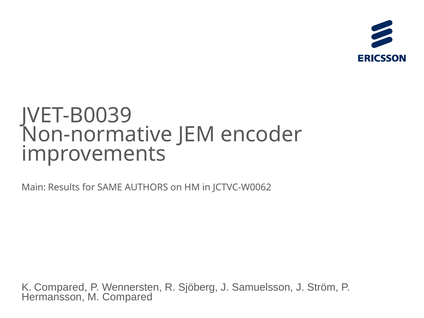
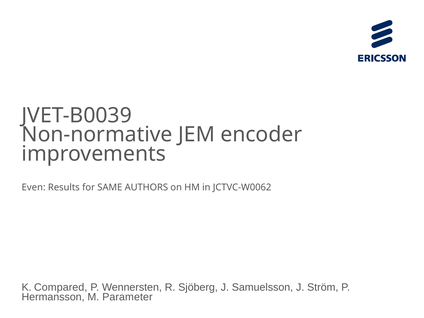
Main: Main -> Even
M Compared: Compared -> Parameter
